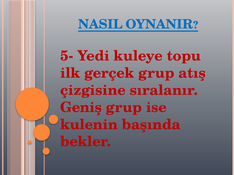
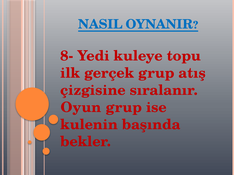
5-: 5- -> 8-
Geniş: Geniş -> Oyun
